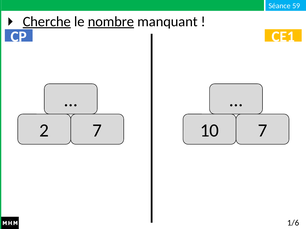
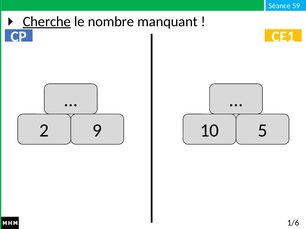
nombre underline: present -> none
2 7: 7 -> 9
10 7: 7 -> 5
